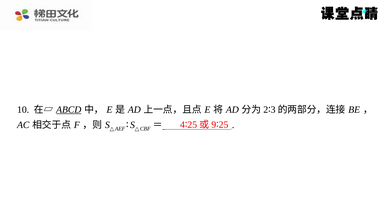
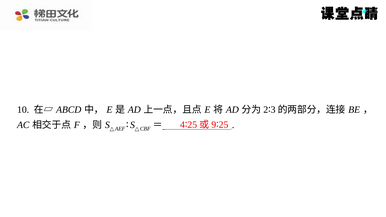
ABCD underline: present -> none
